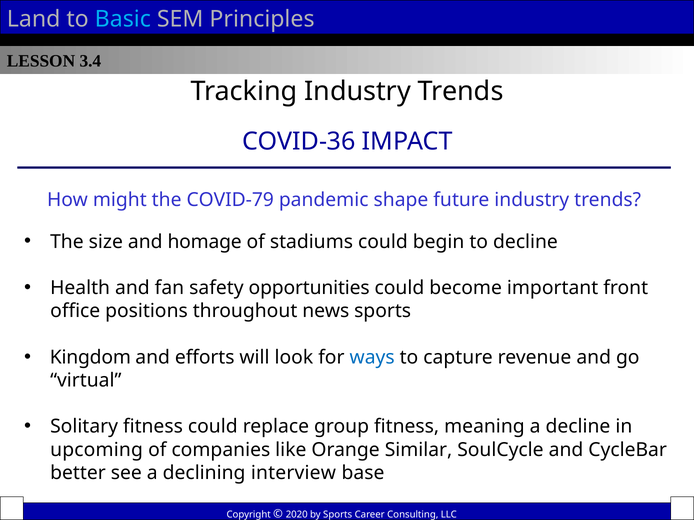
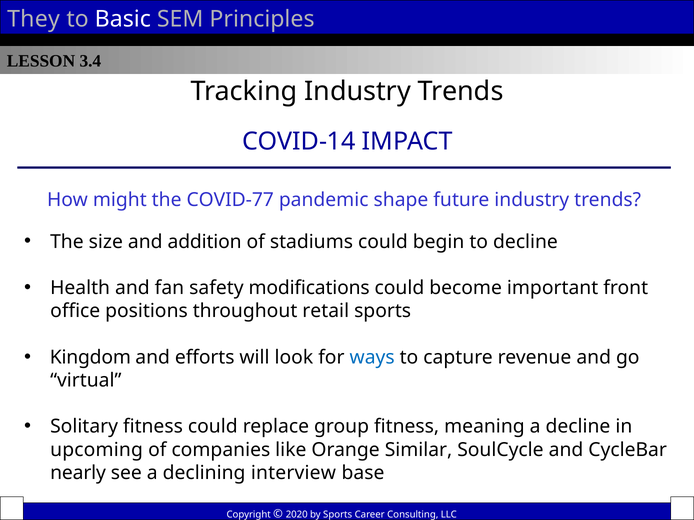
Land: Land -> They
Basic colour: light blue -> white
COVID-36: COVID-36 -> COVID-14
COVID-79: COVID-79 -> COVID-77
homage: homage -> addition
opportunities: opportunities -> modifications
news: news -> retail
better: better -> nearly
